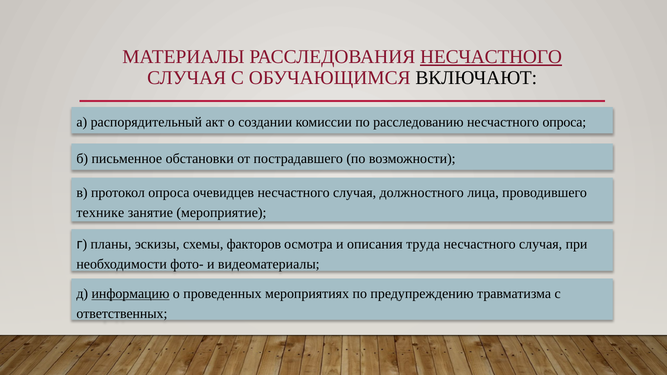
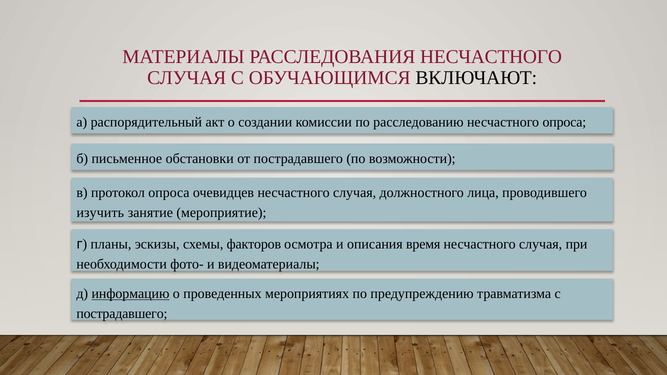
НЕСЧАСТНОГО at (491, 57) underline: present -> none
технике: технике -> изучить
труда: труда -> время
ответственных at (122, 314): ответственных -> пострадавшего
